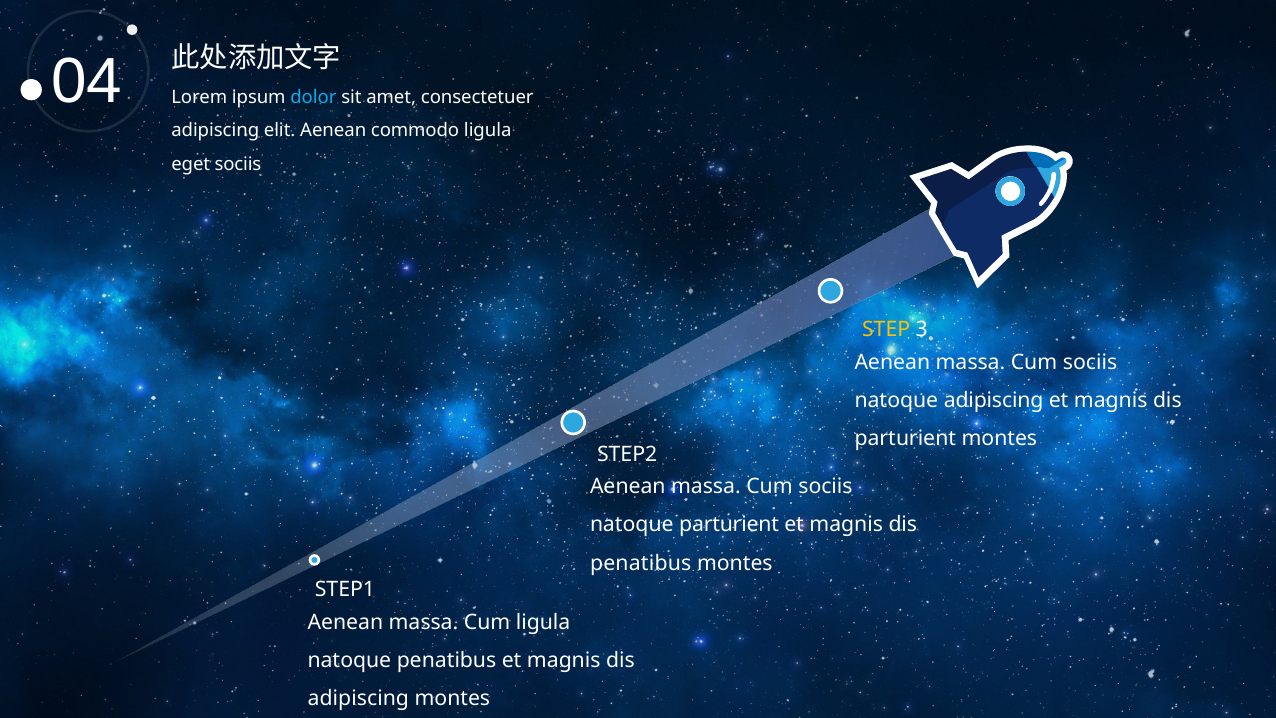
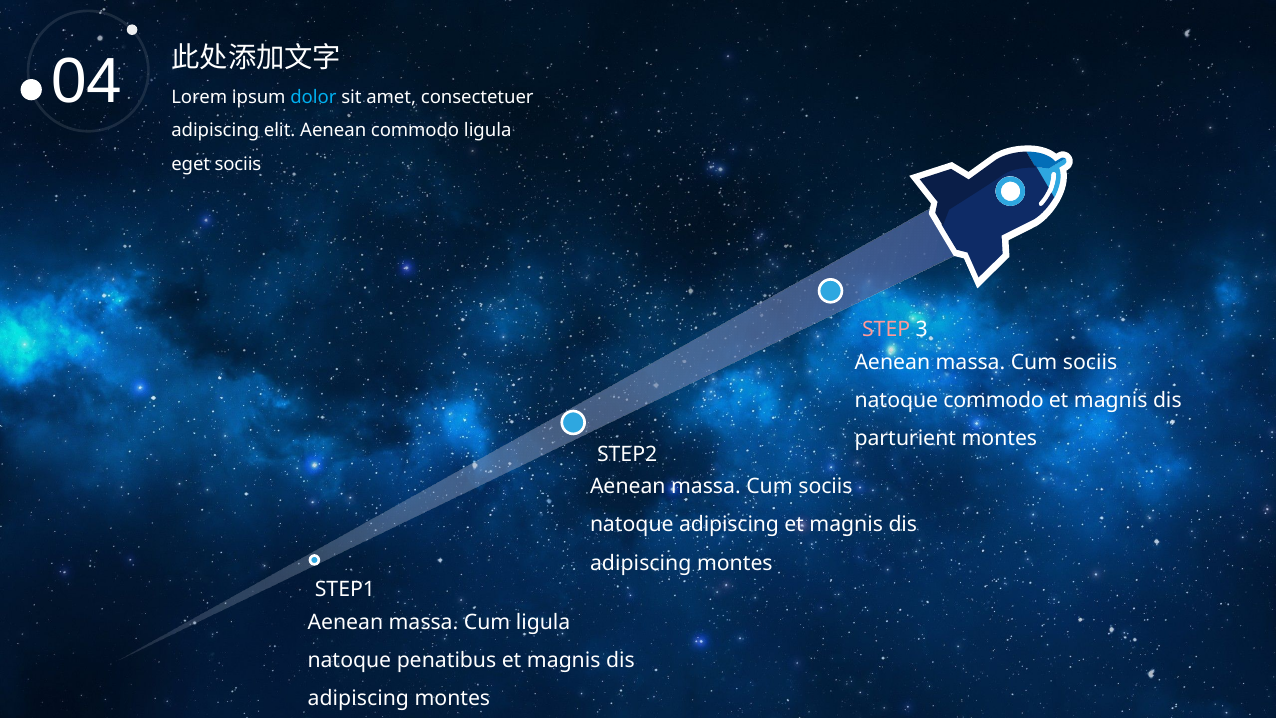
STEP colour: yellow -> pink
natoque adipiscing: adipiscing -> commodo
natoque parturient: parturient -> adipiscing
penatibus at (641, 563): penatibus -> adipiscing
